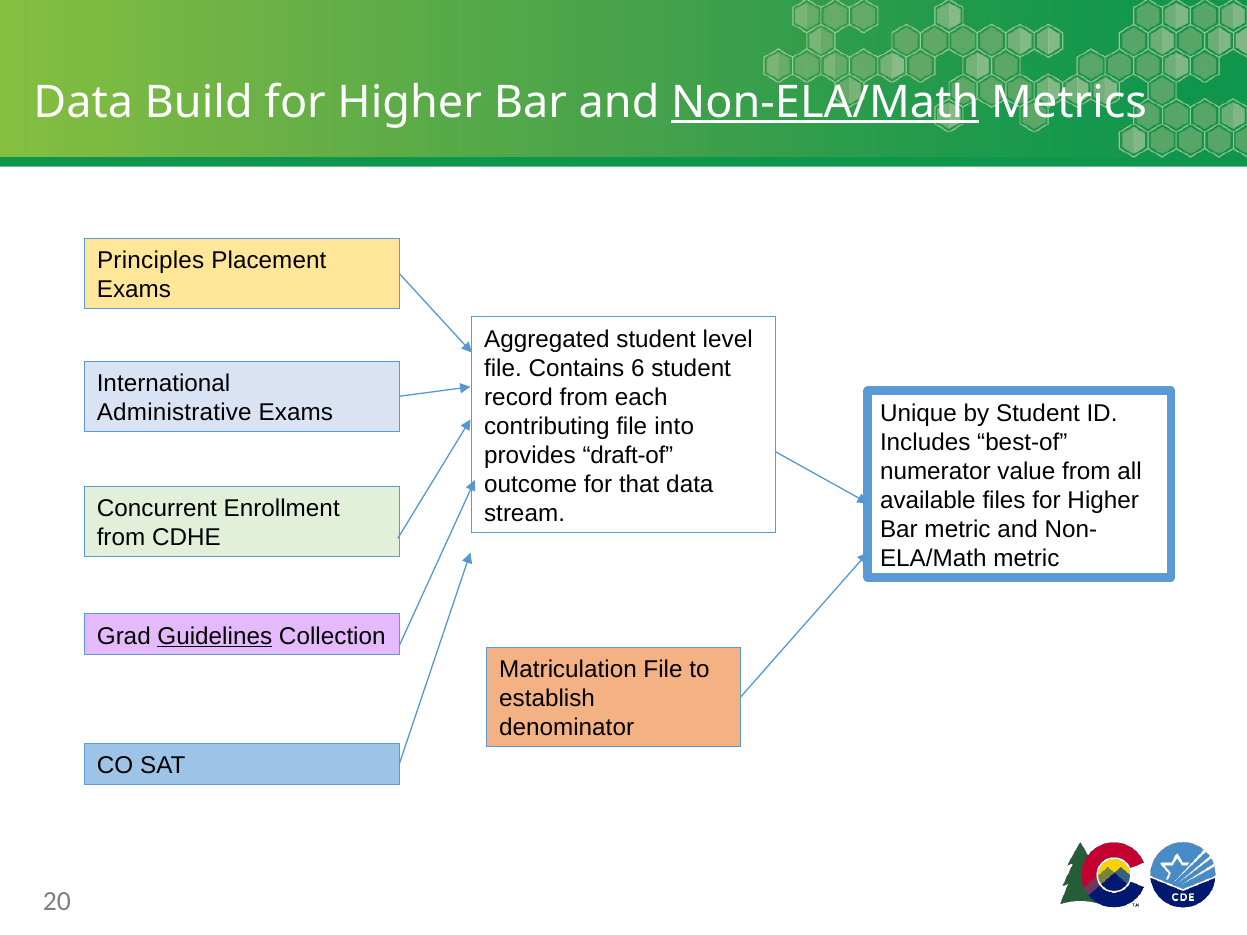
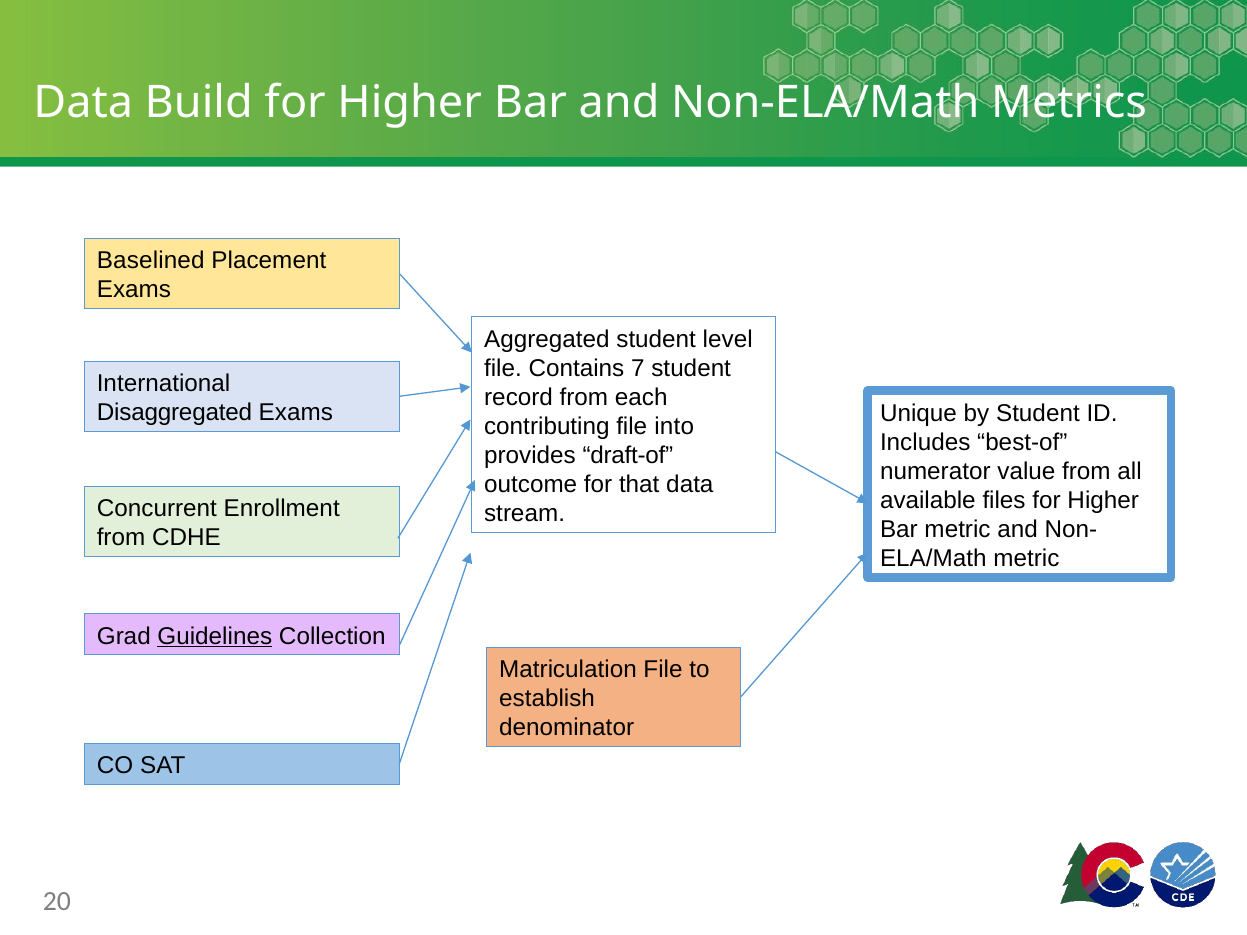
Non-ELA/Math underline: present -> none
Principles: Principles -> Baselined
6: 6 -> 7
Administrative: Administrative -> Disaggregated
